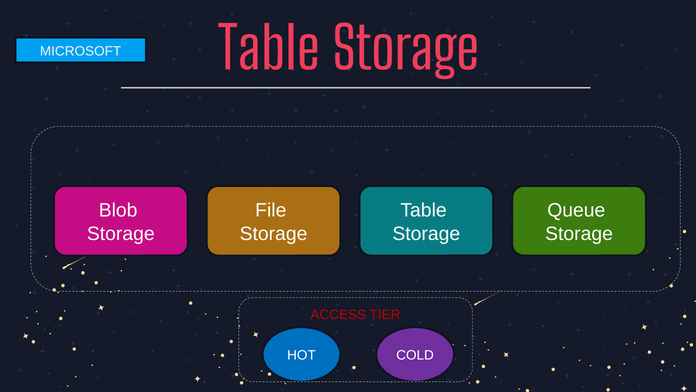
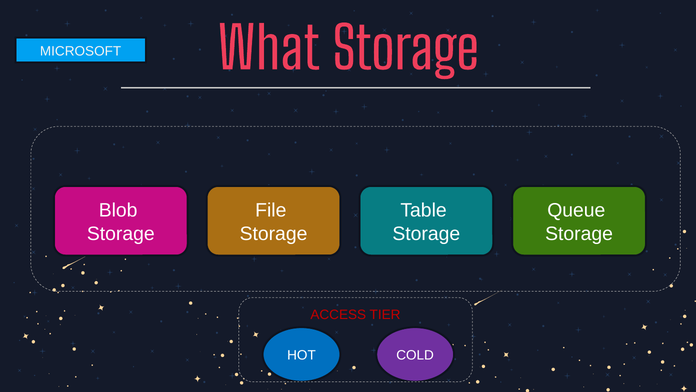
Table at (269, 50): Table -> What
